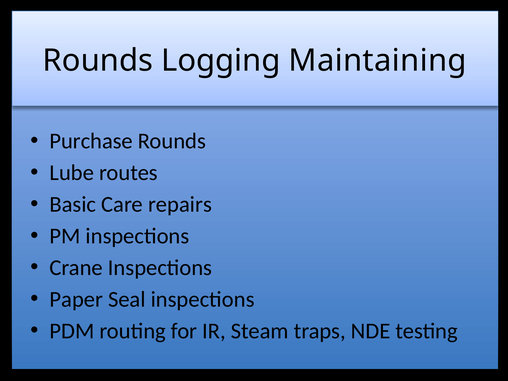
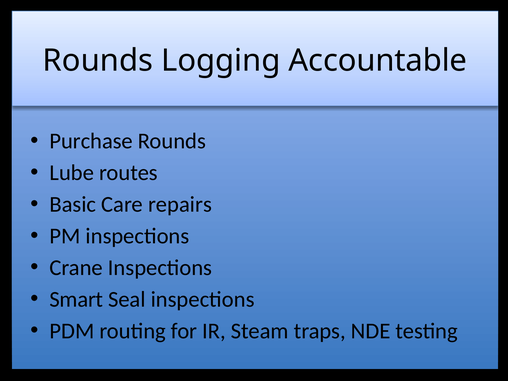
Maintaining: Maintaining -> Accountable
Paper: Paper -> Smart
